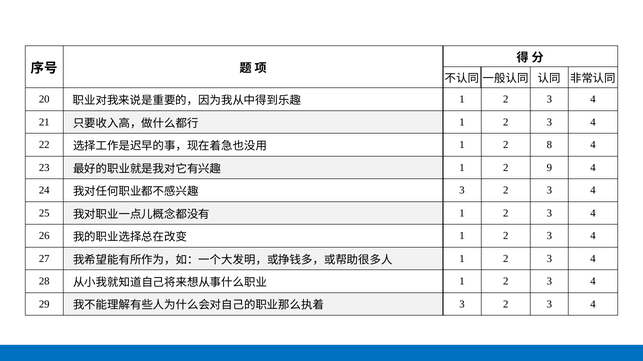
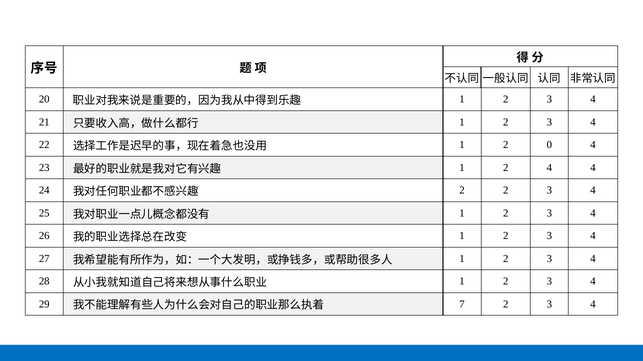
8: 8 -> 0
2 9: 9 -> 4
3 at (462, 191): 3 -> 2
3 at (462, 305): 3 -> 7
